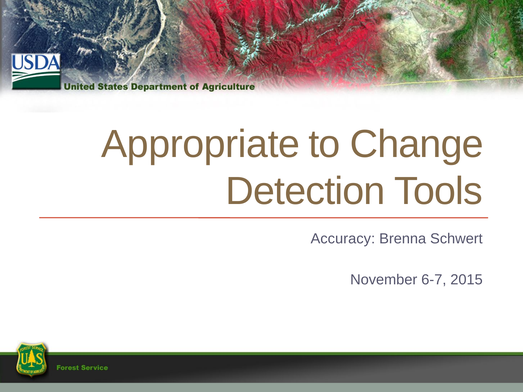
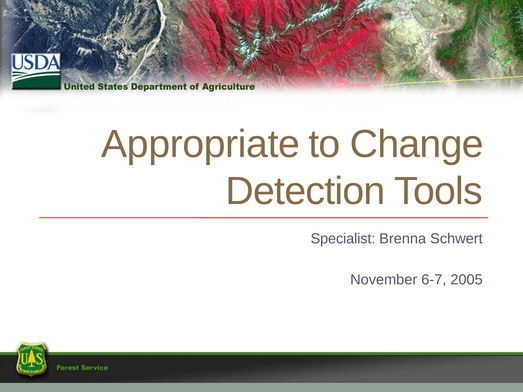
Accuracy: Accuracy -> Specialist
2015: 2015 -> 2005
